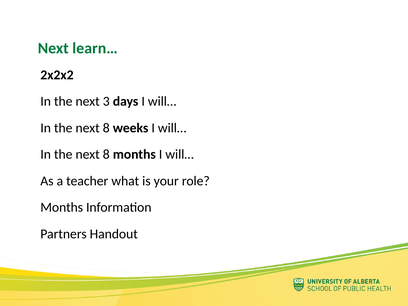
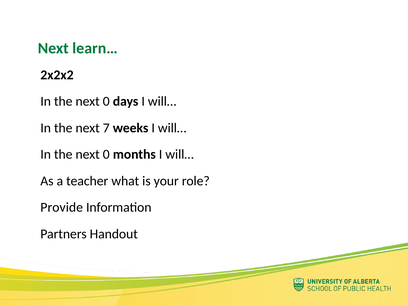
3 at (106, 101): 3 -> 0
8 at (106, 128): 8 -> 7
8 at (106, 154): 8 -> 0
Months at (62, 208): Months -> Provide
